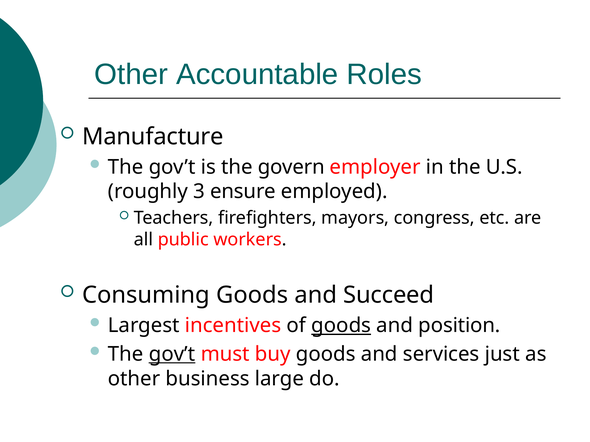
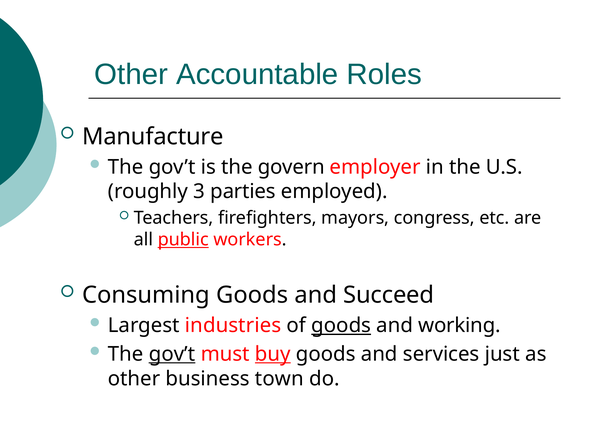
ensure: ensure -> parties
public underline: none -> present
incentives: incentives -> industries
position: position -> working
buy underline: none -> present
large: large -> town
